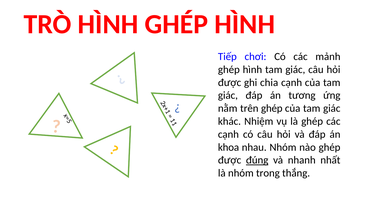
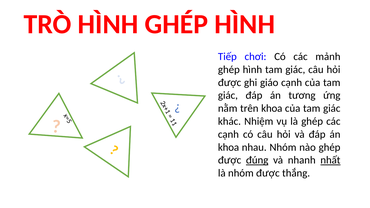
chia: chia -> giáo
trên ghép: ghép -> khoa
nhất underline: none -> present
nhóm trong: trong -> được
